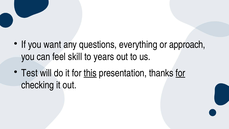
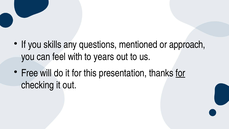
want: want -> skills
everything: everything -> mentioned
skill: skill -> with
Test: Test -> Free
this underline: present -> none
